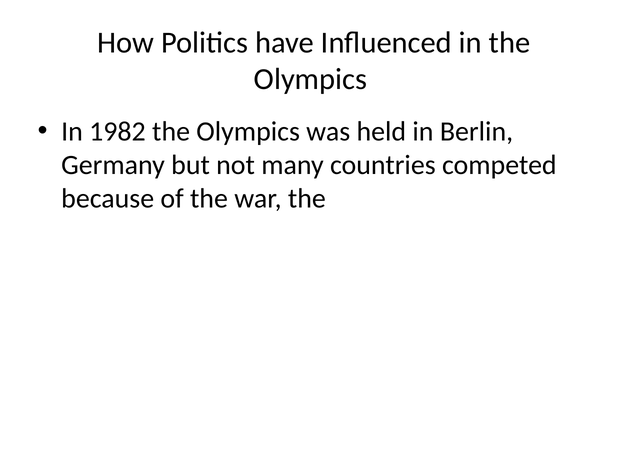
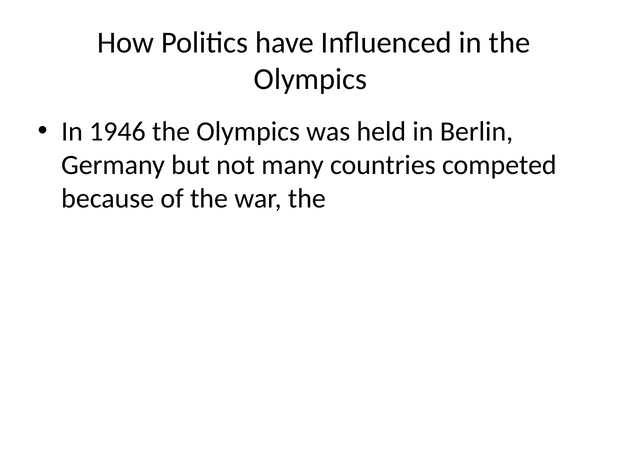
1982: 1982 -> 1946
